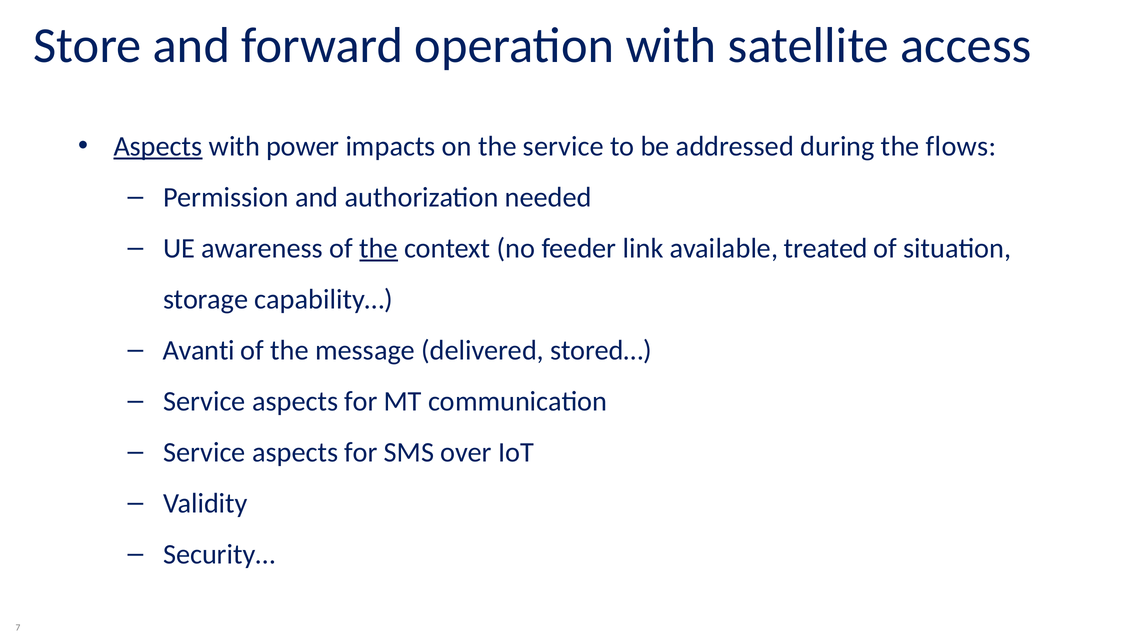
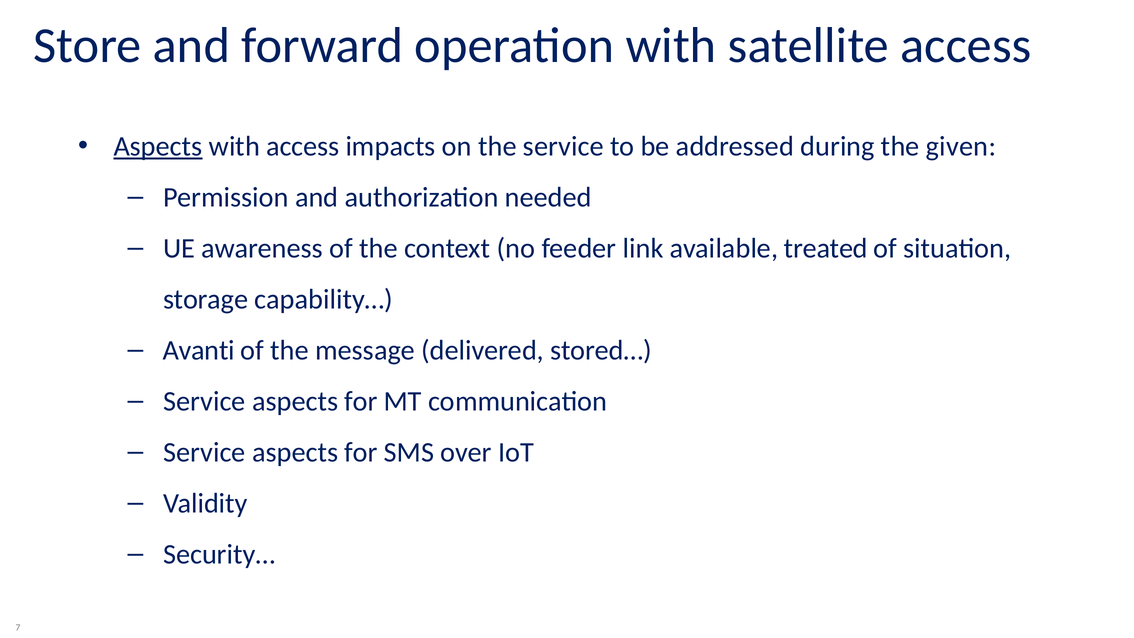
with power: power -> access
flows: flows -> given
the at (379, 248) underline: present -> none
